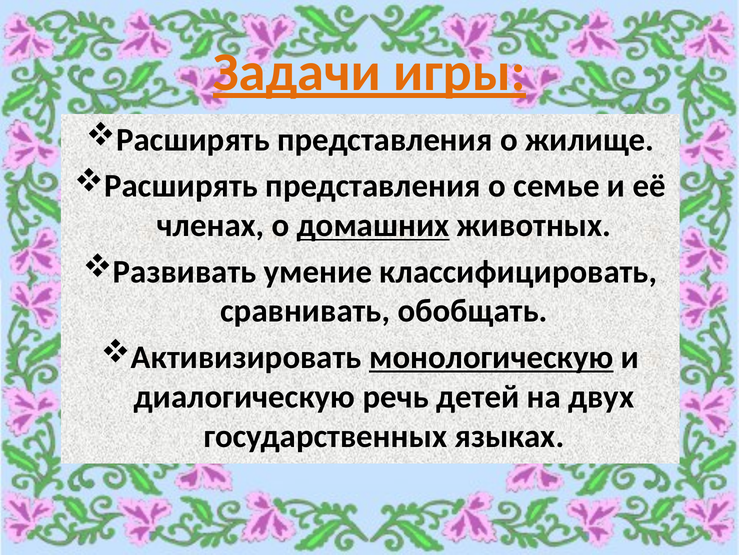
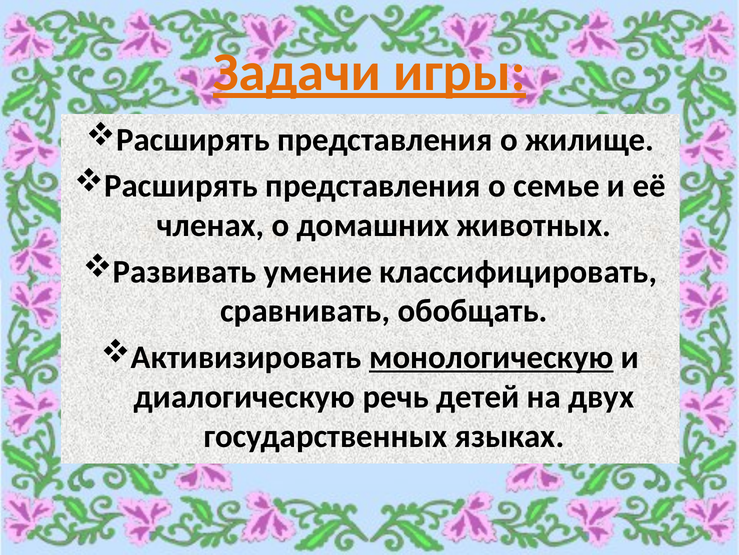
домашних underline: present -> none
